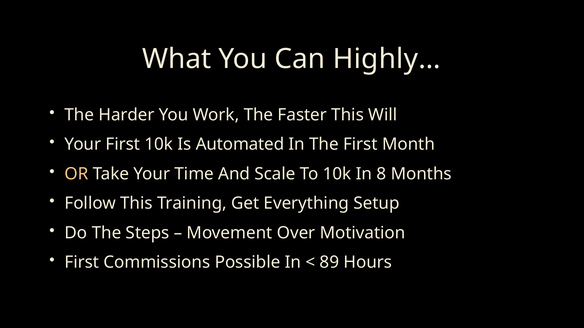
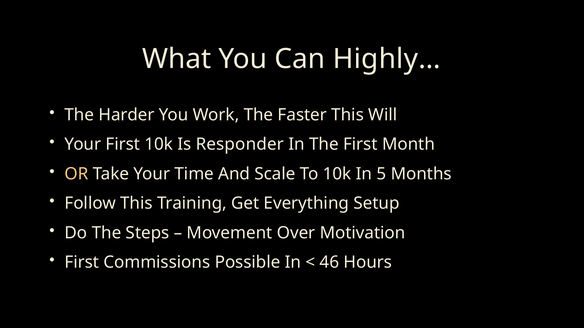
Automated: Automated -> Responder
8: 8 -> 5
89: 89 -> 46
